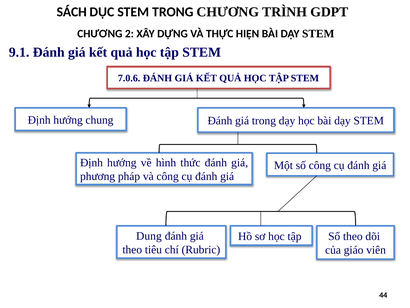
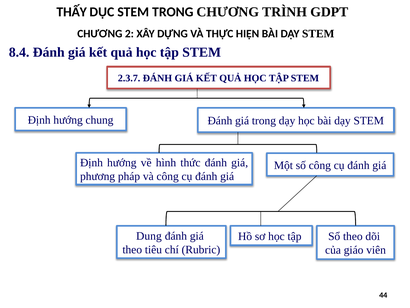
SÁCH: SÁCH -> THẤY
9.1: 9.1 -> 8.4
7.0.6: 7.0.6 -> 2.3.7
